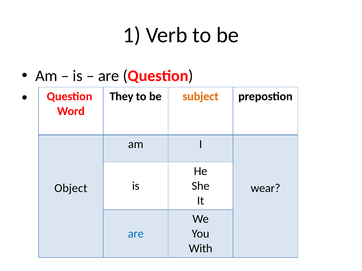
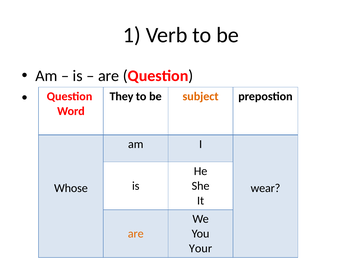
Object: Object -> Whose
are at (136, 234) colour: blue -> orange
With: With -> Your
